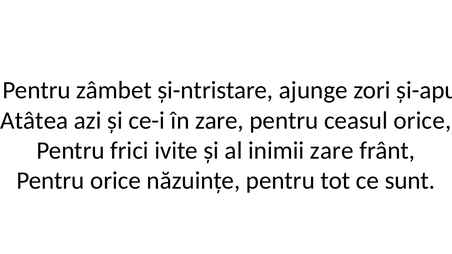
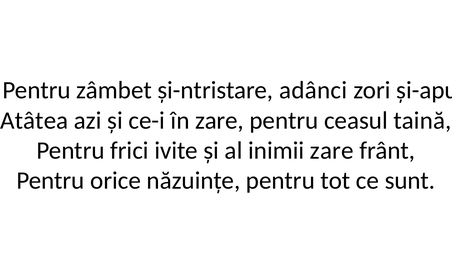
ajunge: ajunge -> adânci
ceasul orice: orice -> taină
